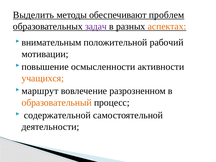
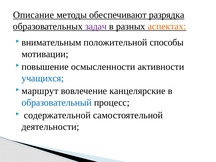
Выделить: Выделить -> Описание
проблем: проблем -> разрядка
рабочий: рабочий -> способы
учащихся colour: orange -> blue
разрозненном: разрозненном -> канцелярские
образовательный colour: orange -> blue
